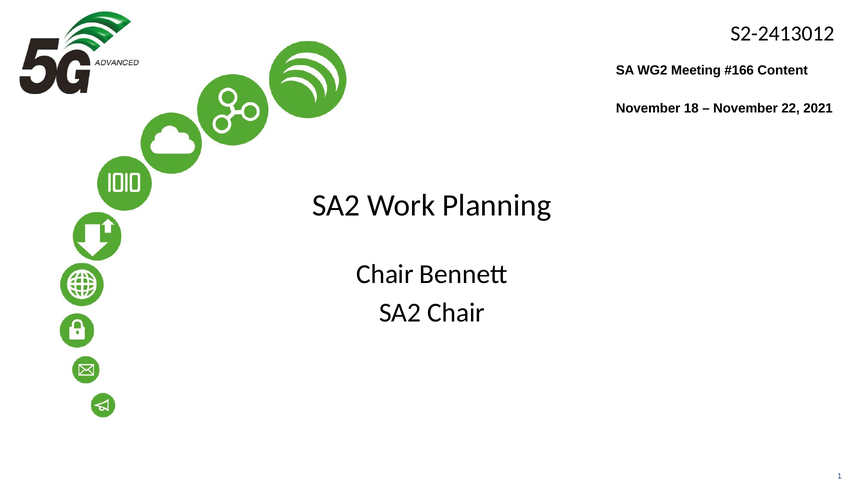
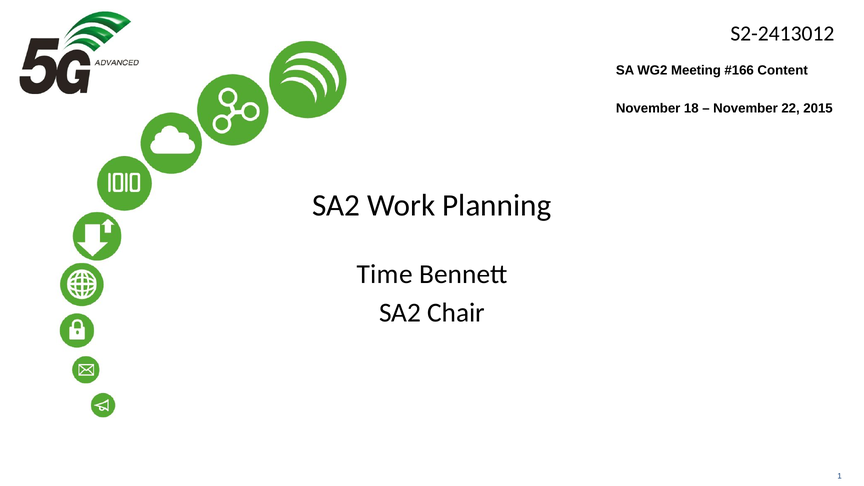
2021: 2021 -> 2015
Chair at (385, 274): Chair -> Time
